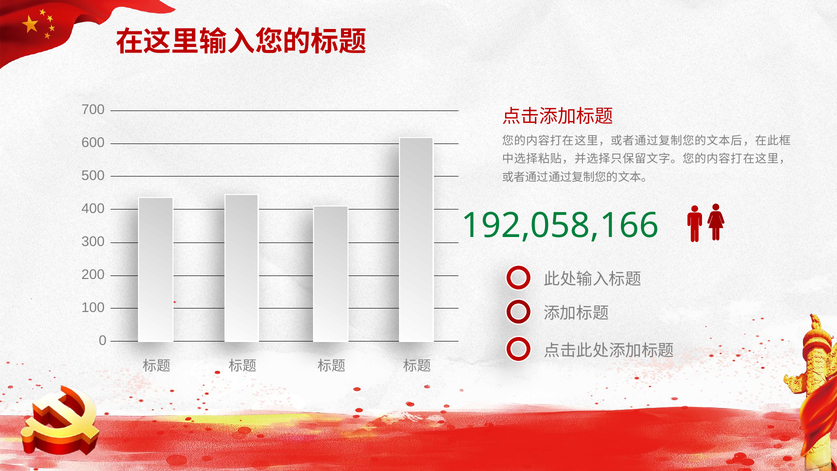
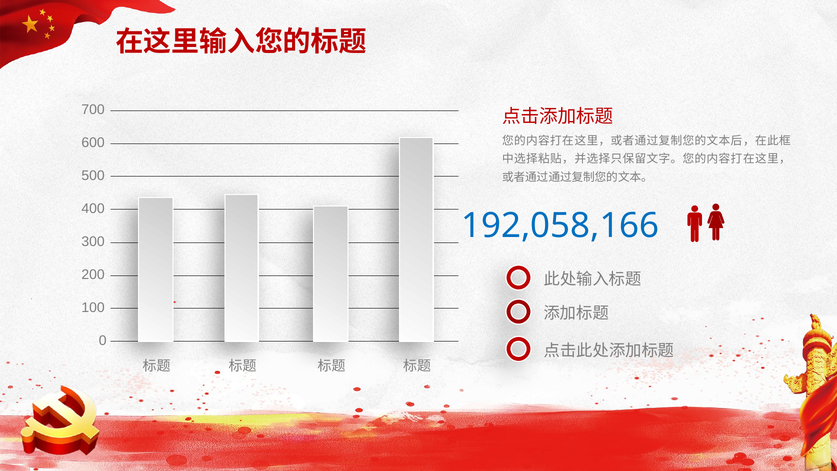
192,058,166 colour: green -> blue
